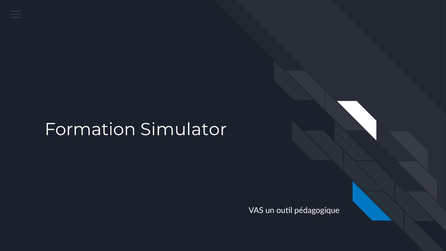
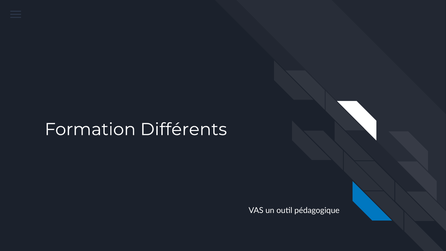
Simulator: Simulator -> Différents
